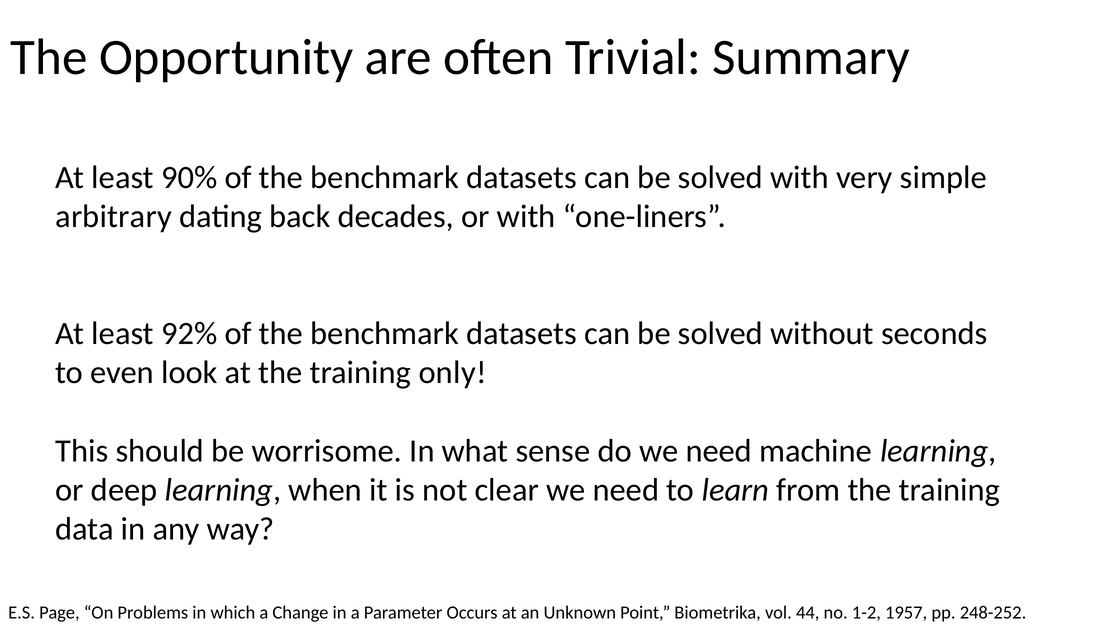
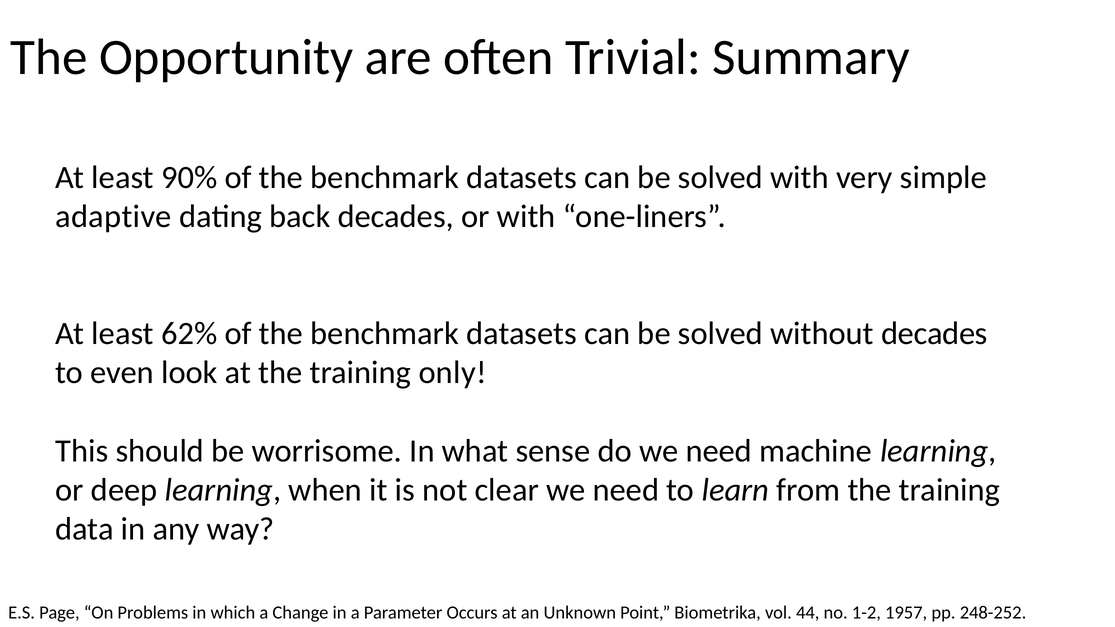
arbitrary: arbitrary -> adaptive
92%: 92% -> 62%
without seconds: seconds -> decades
